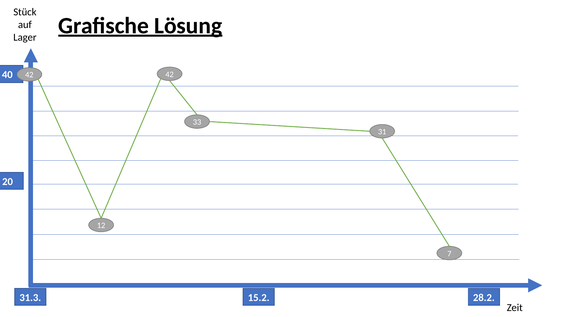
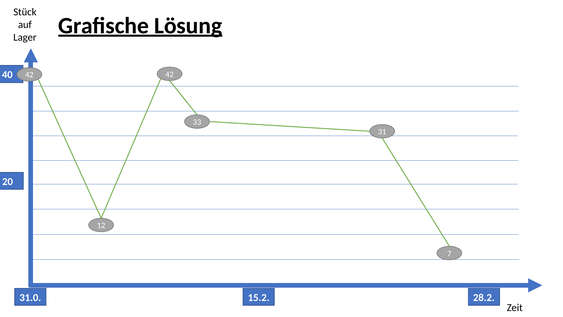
31.3: 31.3 -> 31.0
